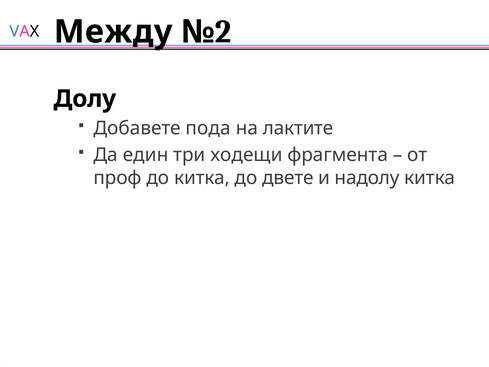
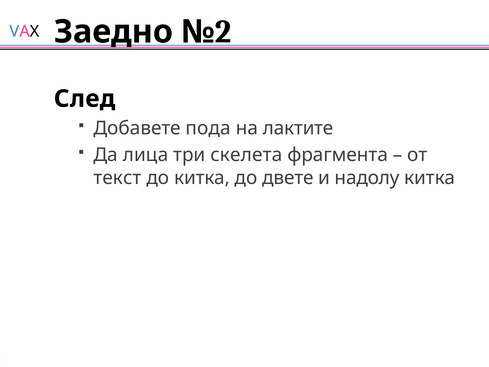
Между: Между -> Заедно
Долу: Долу -> След
един: един -> лица
ходещи: ходещи -> скелета
проф: проф -> текст
